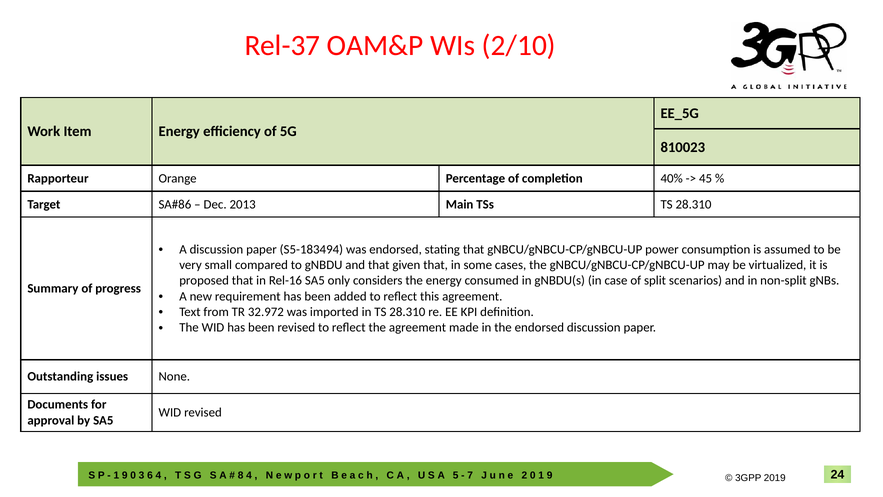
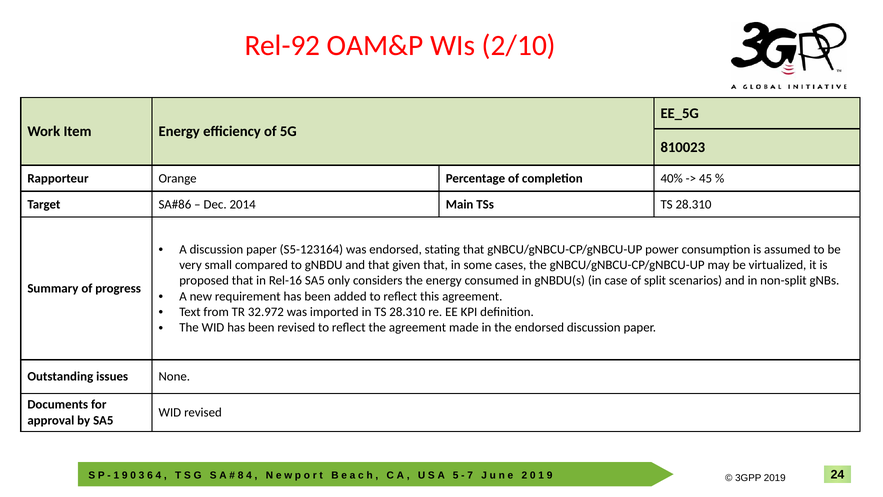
Rel-37: Rel-37 -> Rel-92
2013: 2013 -> 2014
S5-183494: S5-183494 -> S5-123164
